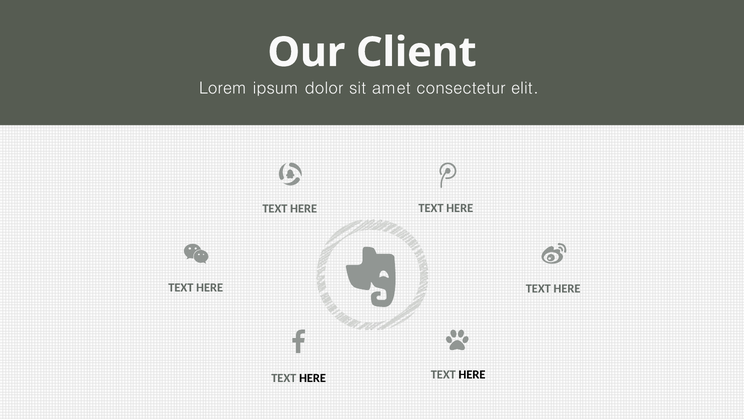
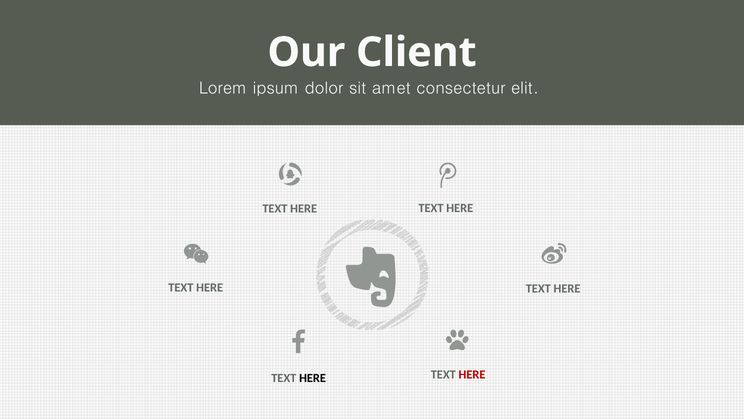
HERE at (472, 374) colour: black -> red
